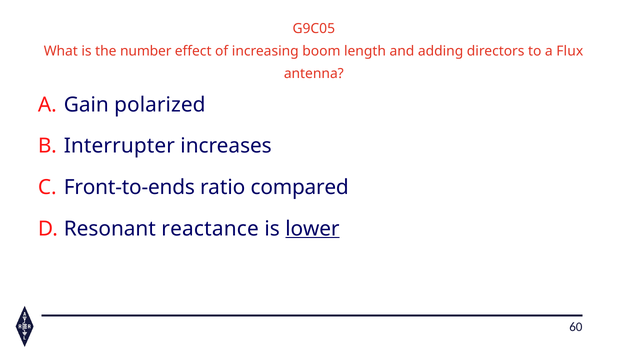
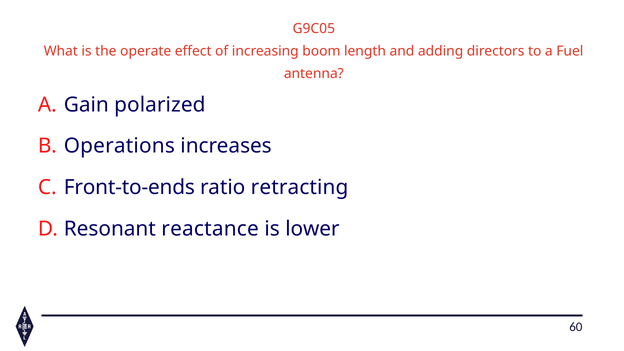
number: number -> operate
Flux: Flux -> Fuel
Interrupter: Interrupter -> Operations
compared: compared -> retracting
lower underline: present -> none
